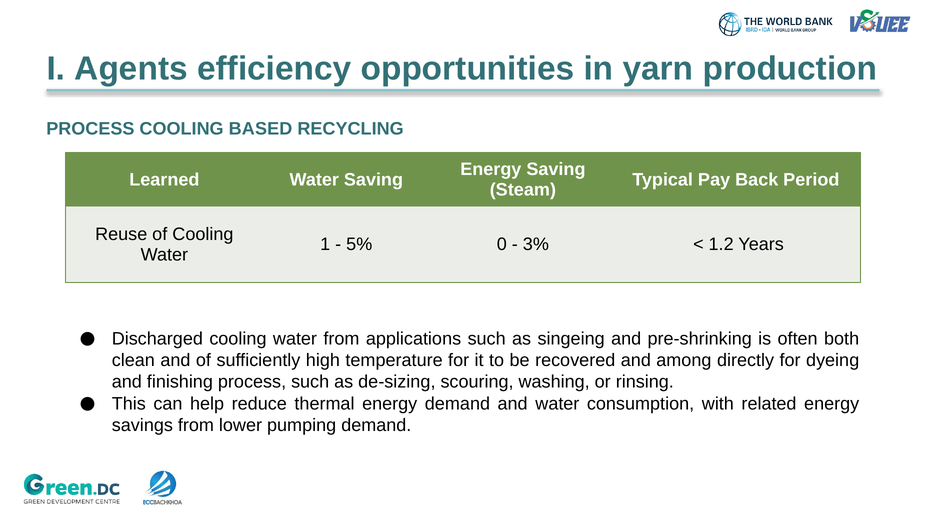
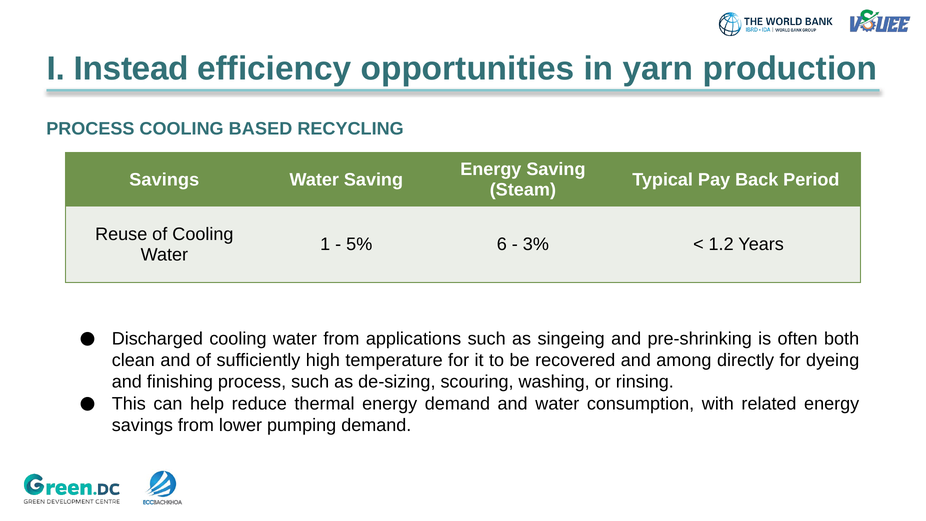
Agents: Agents -> Instead
Learned at (164, 180): Learned -> Savings
0: 0 -> 6
